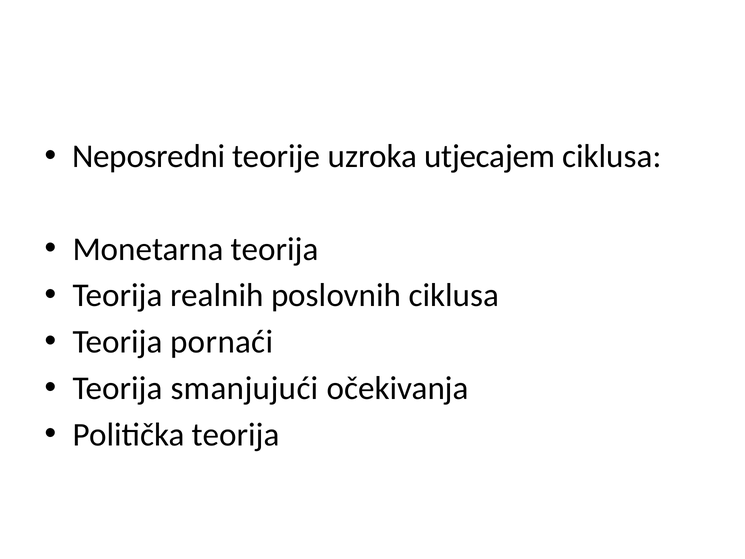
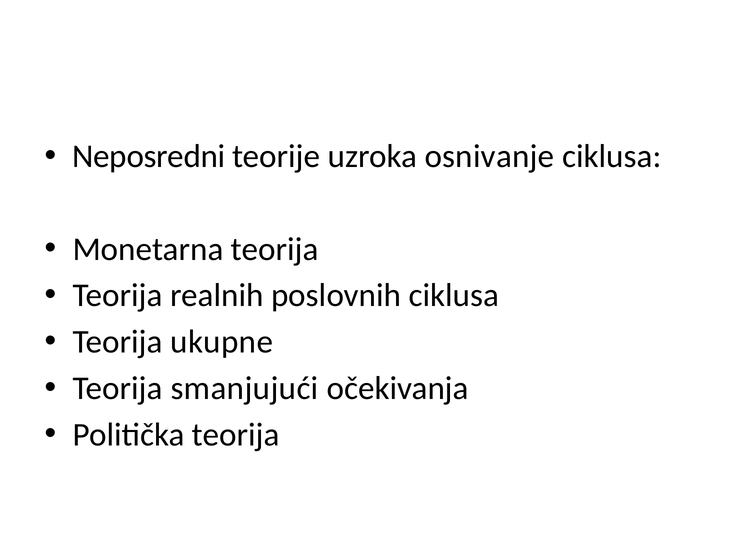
utjecajem: utjecajem -> osnivanje
pornaći: pornaći -> ukupne
